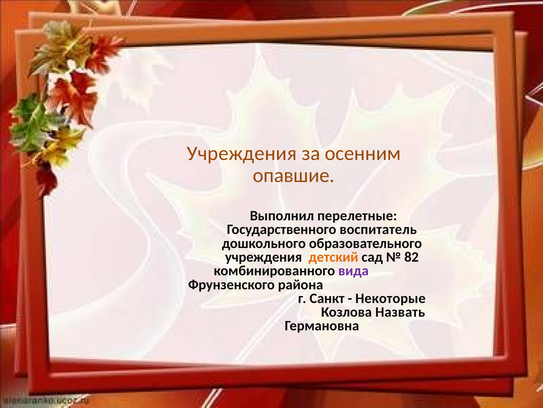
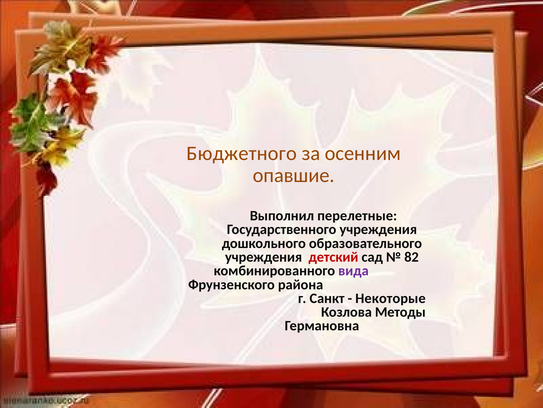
Учреждения at (242, 153): Учреждения -> Бюджетного
Государственного воспитатель: воспитатель -> учреждения
детский colour: orange -> red
Назвать: Назвать -> Методы
